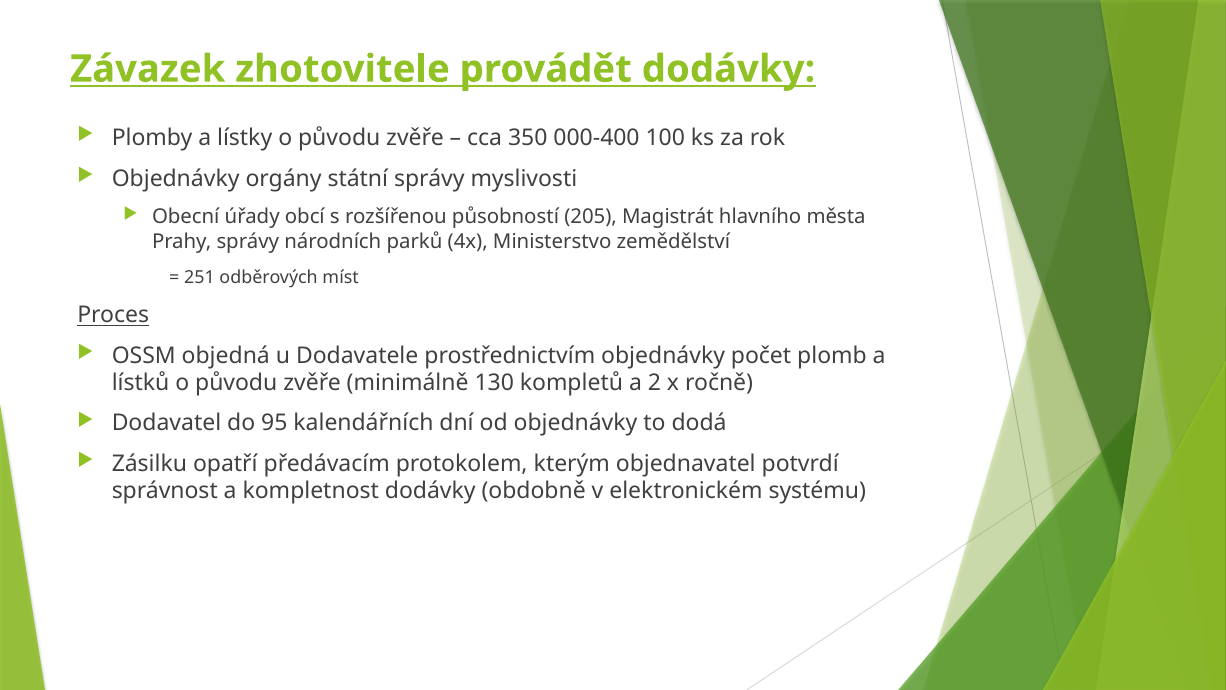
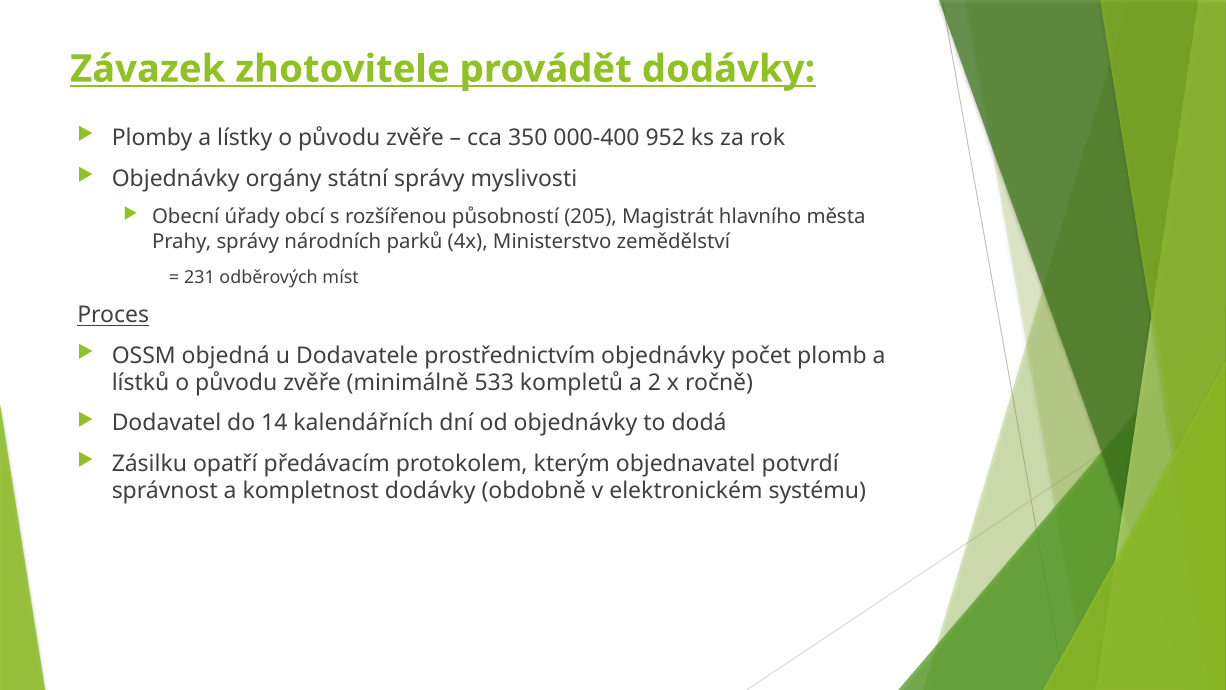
100: 100 -> 952
251: 251 -> 231
130: 130 -> 533
95: 95 -> 14
